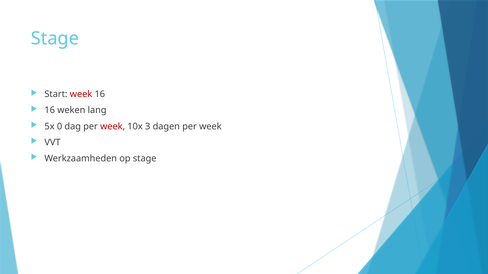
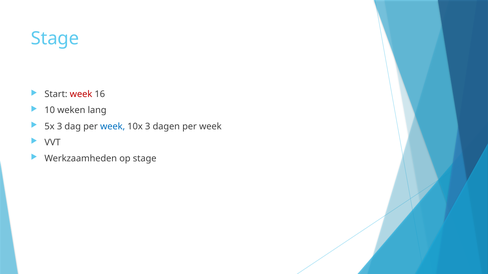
16 at (50, 111): 16 -> 10
5x 0: 0 -> 3
week at (113, 127) colour: red -> blue
